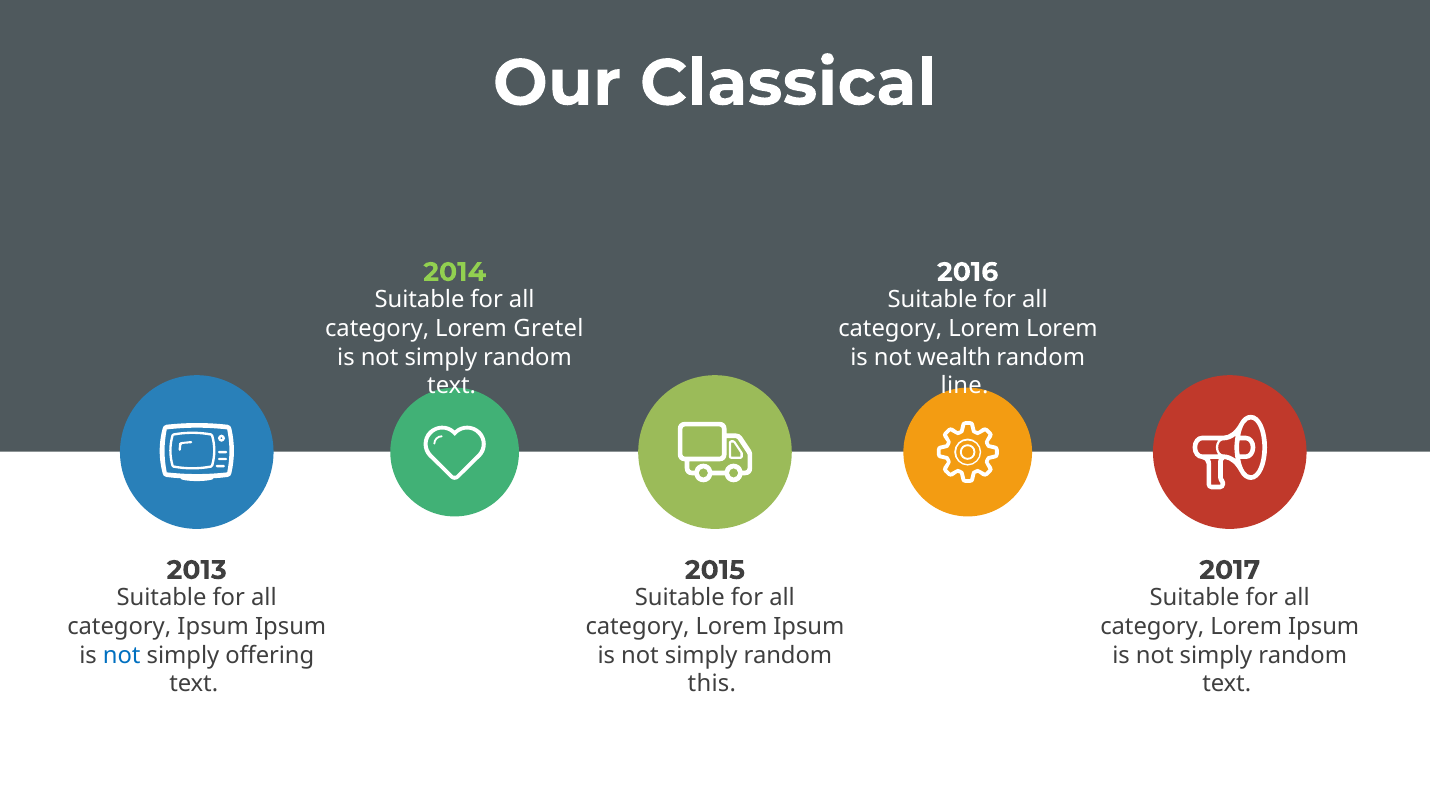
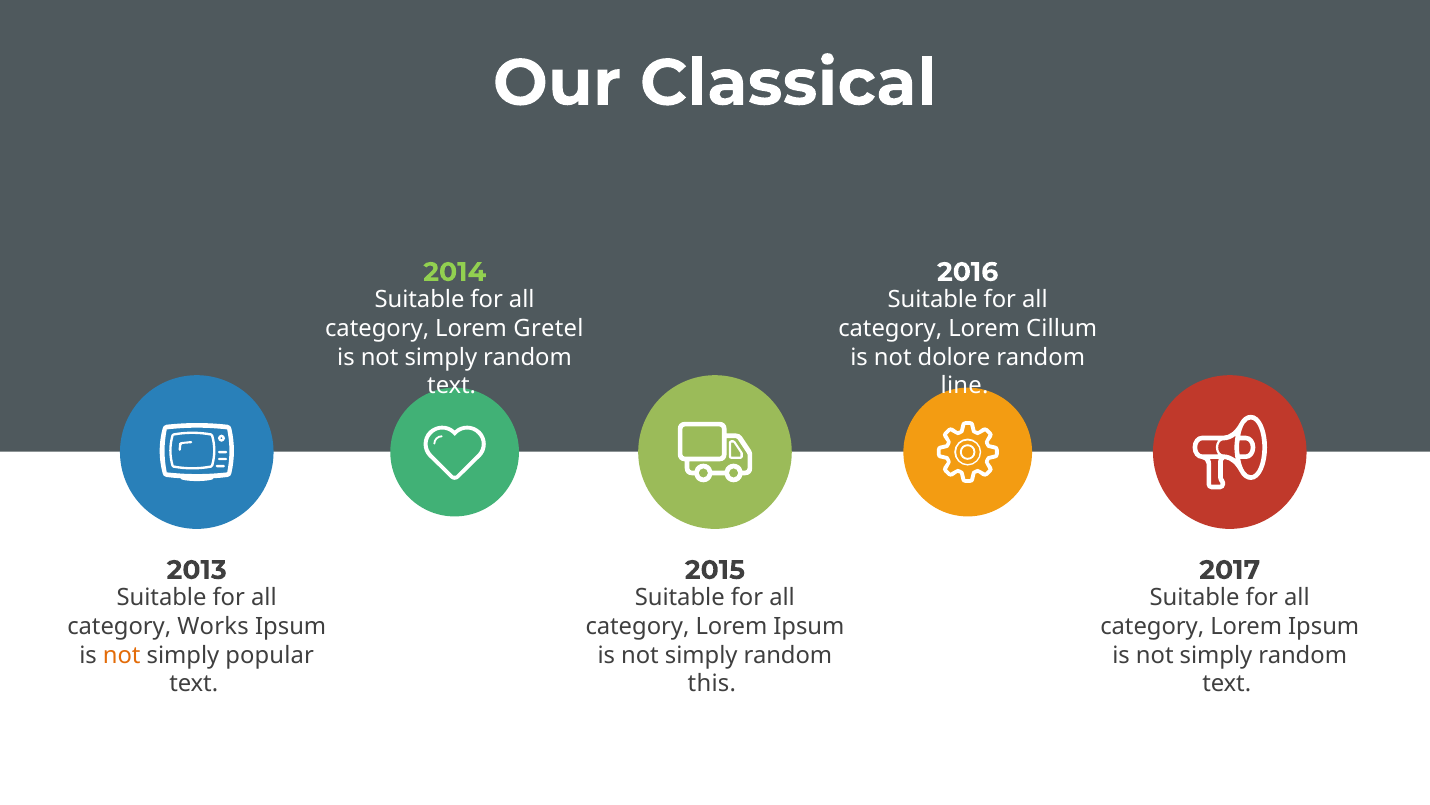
Lorem Lorem: Lorem -> Cillum
wealth: wealth -> dolore
category Ipsum: Ipsum -> Works
not at (122, 655) colour: blue -> orange
offering: offering -> popular
